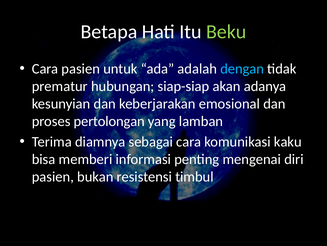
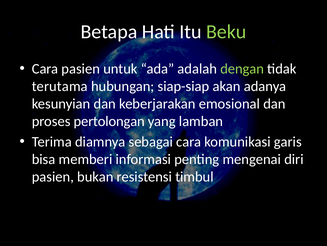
dengan colour: light blue -> light green
prematur: prematur -> terutama
kaku: kaku -> garis
